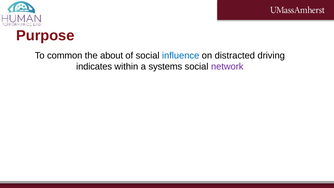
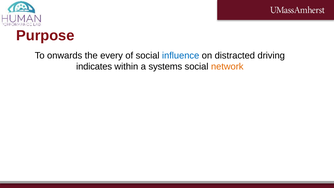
common: common -> onwards
about: about -> every
network colour: purple -> orange
